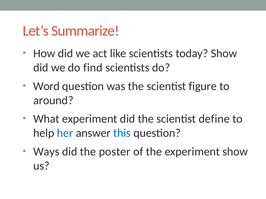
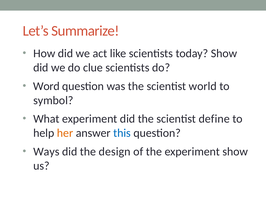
find: find -> clue
figure: figure -> world
around: around -> symbol
her colour: blue -> orange
poster: poster -> design
